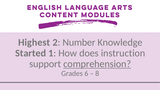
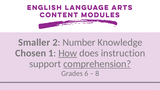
Highest: Highest -> Smaller
Started: Started -> Chosen
How underline: none -> present
